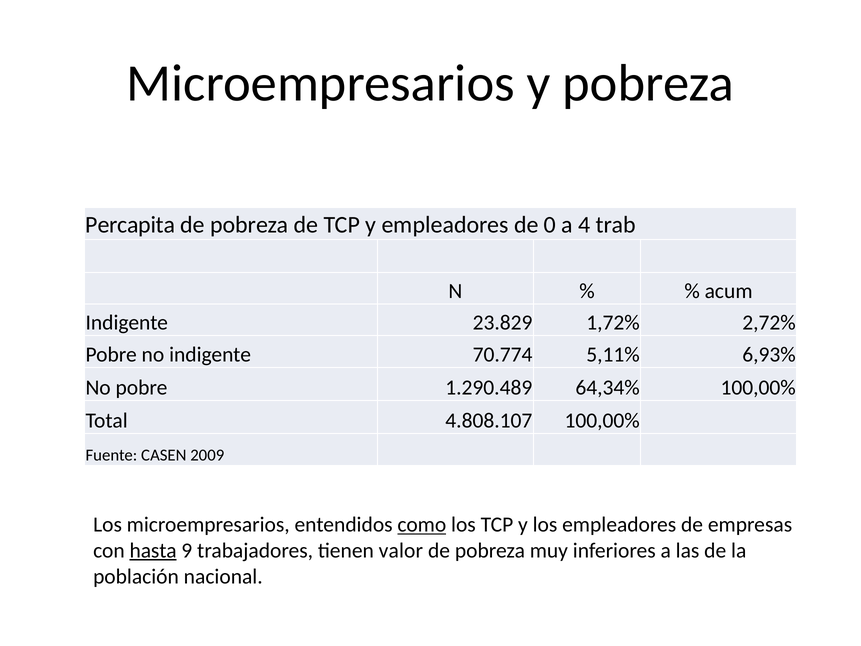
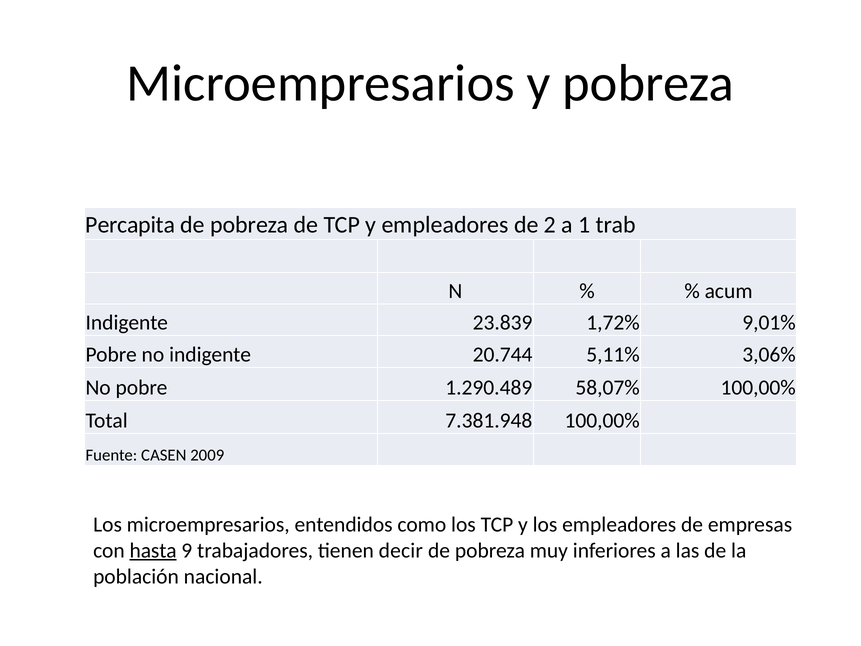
0: 0 -> 2
4: 4 -> 1
23.829: 23.829 -> 23.839
2,72%: 2,72% -> 9,01%
70.774: 70.774 -> 20.744
6,93%: 6,93% -> 3,06%
64,34%: 64,34% -> 58,07%
4.808.107: 4.808.107 -> 7.381.948
como underline: present -> none
valor: valor -> decir
